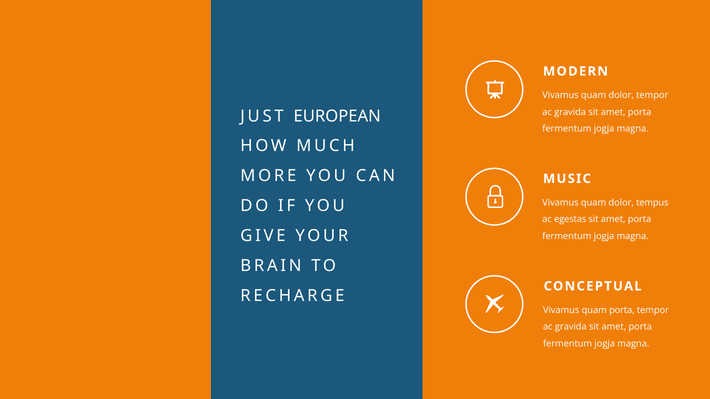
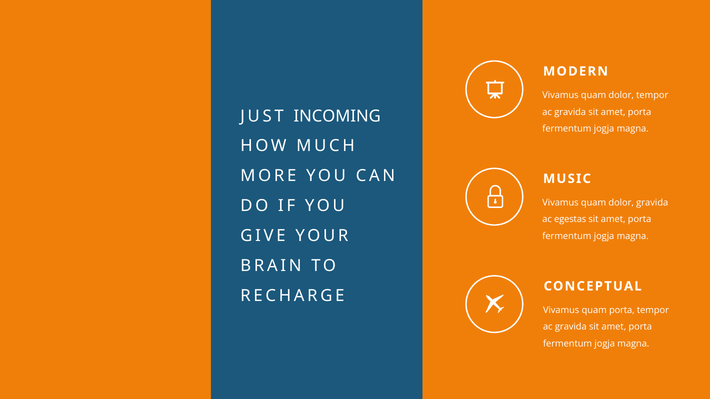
EUROPEAN: EUROPEAN -> INCOMING
dolor tempus: tempus -> gravida
